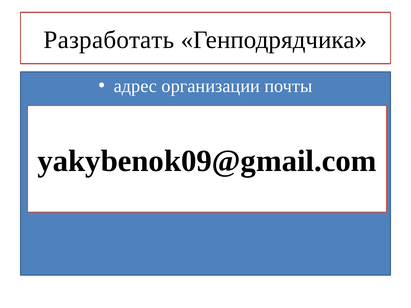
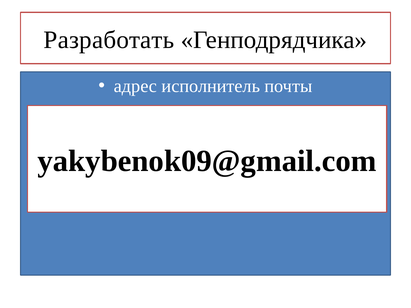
организации: организации -> исполнитель
